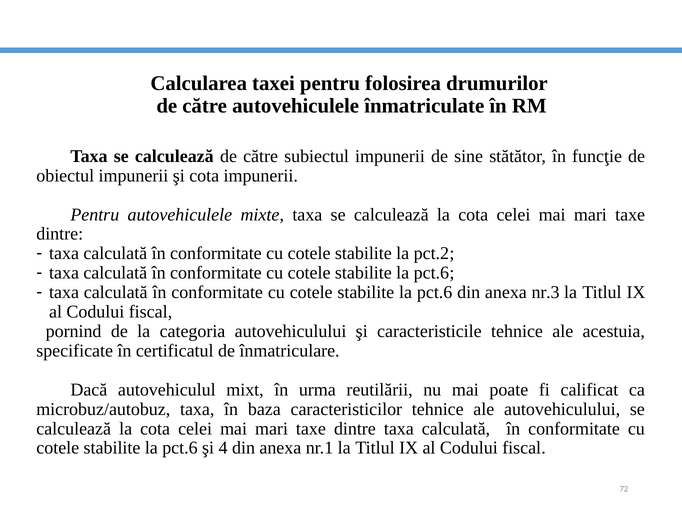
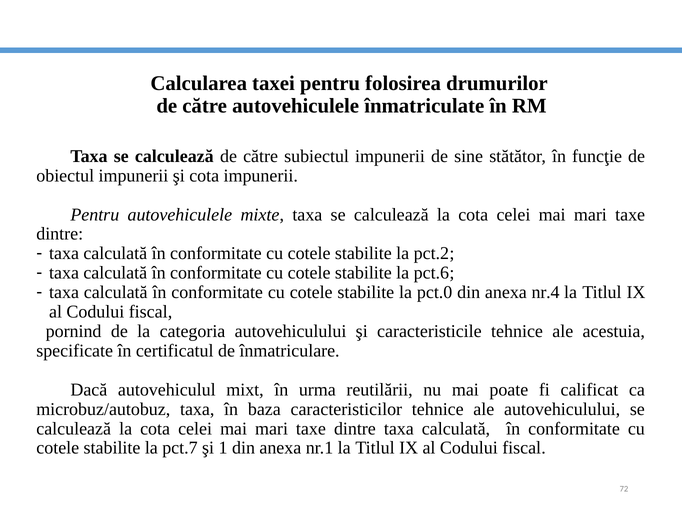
pct.6 at (435, 292): pct.6 -> pct.0
nr.3: nr.3 -> nr.4
pct.6 at (180, 448): pct.6 -> pct.7
4: 4 -> 1
